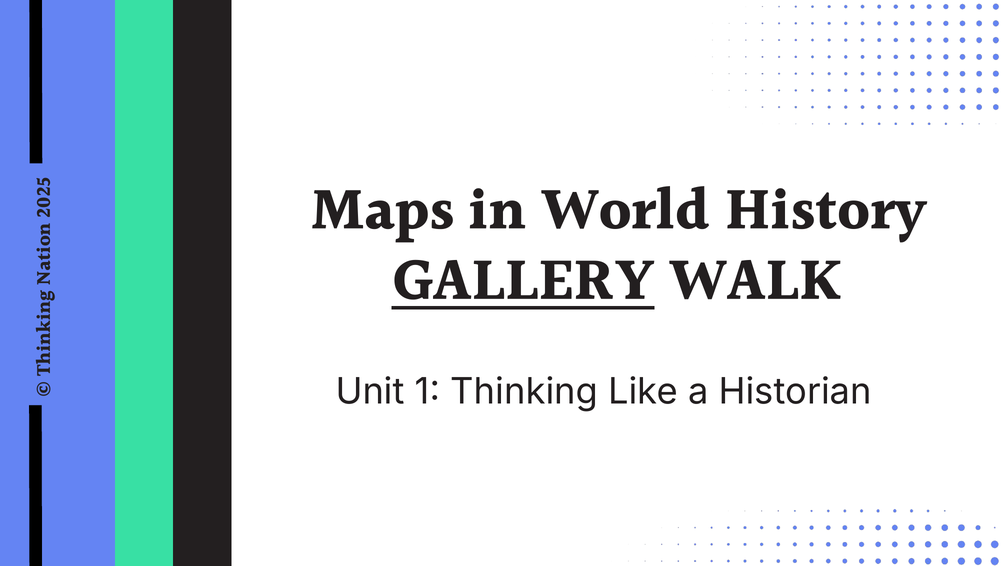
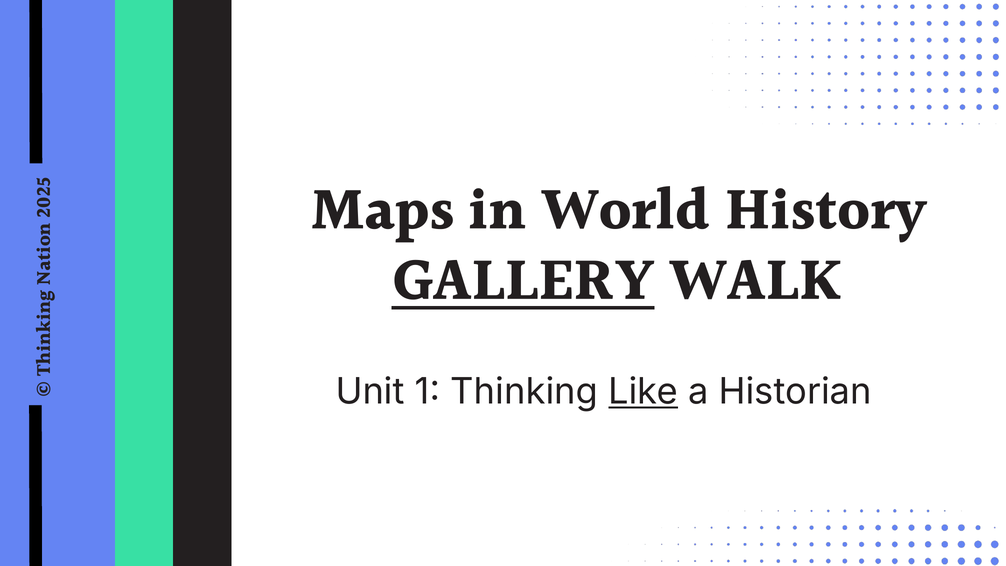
Like underline: none -> present
